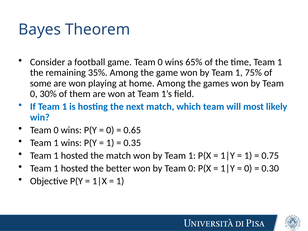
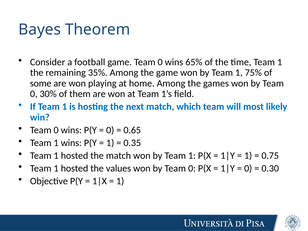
better: better -> values
